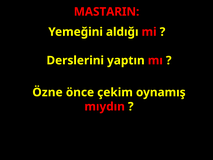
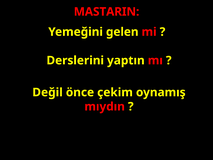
aldığı: aldığı -> gelen
Özne: Özne -> Değil
